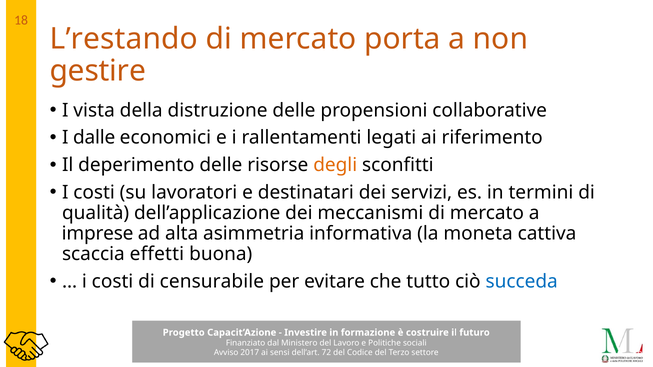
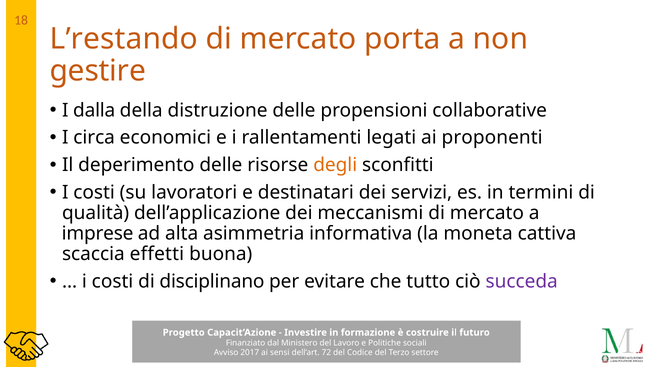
vista: vista -> dalla
dalle: dalle -> circa
riferimento: riferimento -> proponenti
censurabile: censurabile -> disciplinano
succeda colour: blue -> purple
